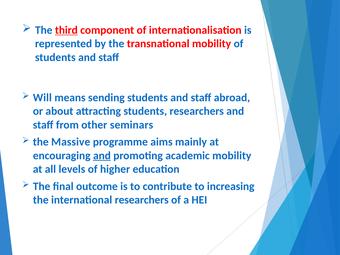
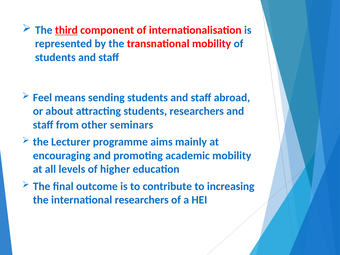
Will: Will -> Feel
Massive: Massive -> Lecturer
and at (102, 156) underline: present -> none
